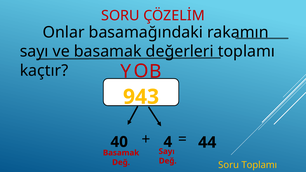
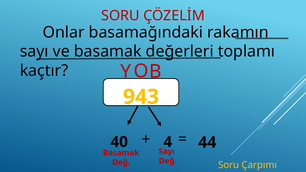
Soru Toplamı: Toplamı -> Çarpımı
